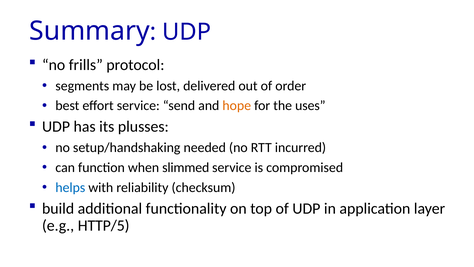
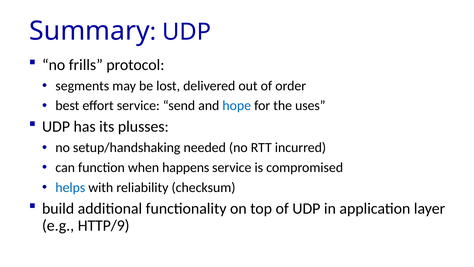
hope colour: orange -> blue
slimmed: slimmed -> happens
HTTP/5: HTTP/5 -> HTTP/9
